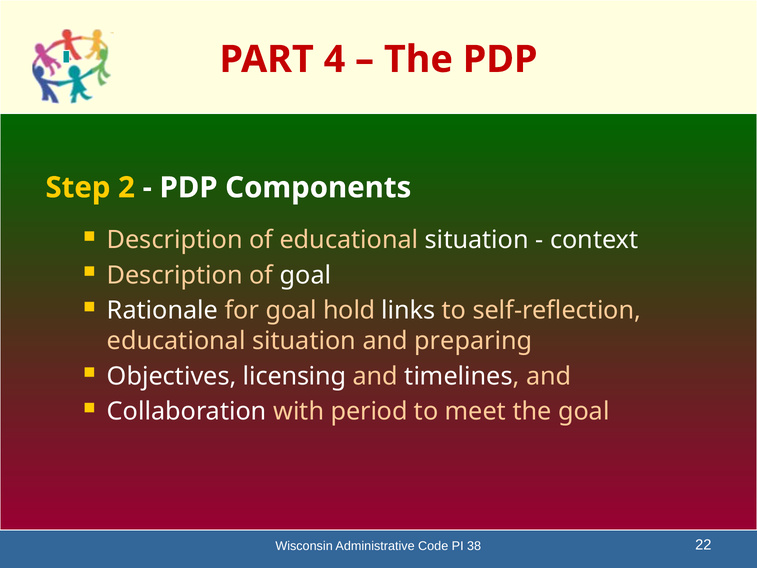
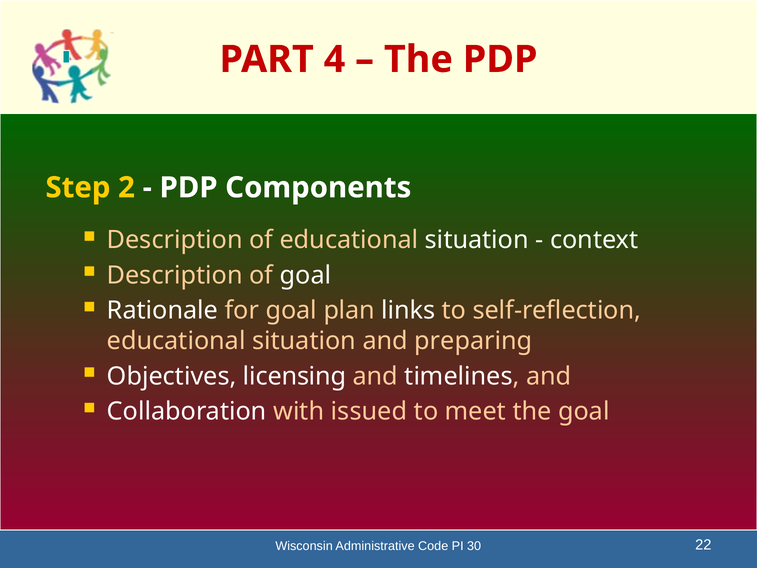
hold: hold -> plan
period: period -> issued
38: 38 -> 30
